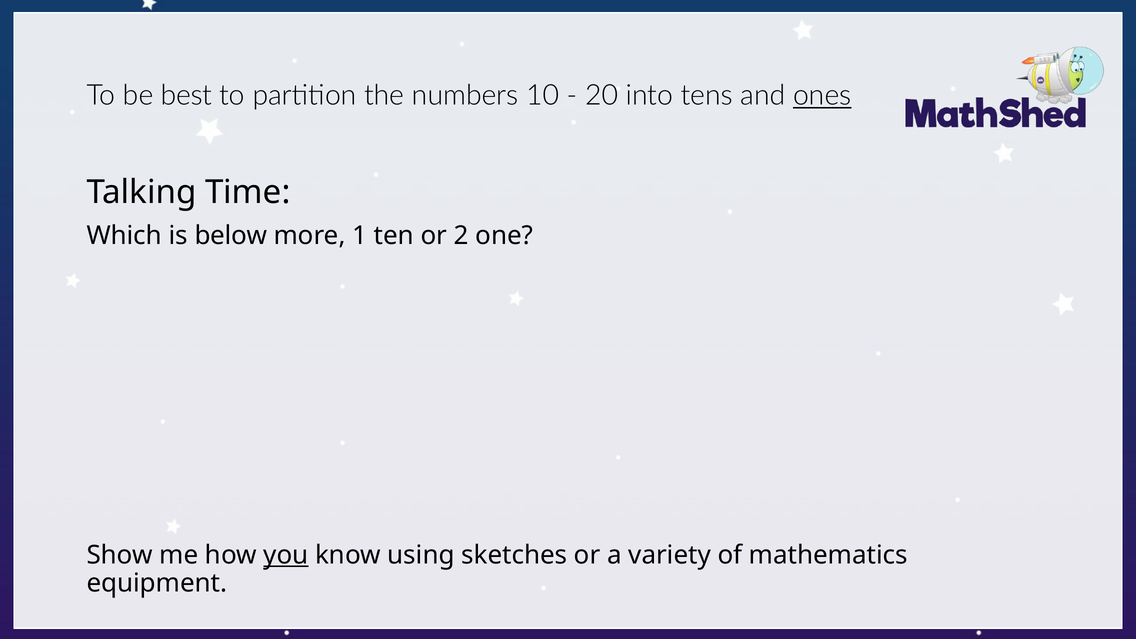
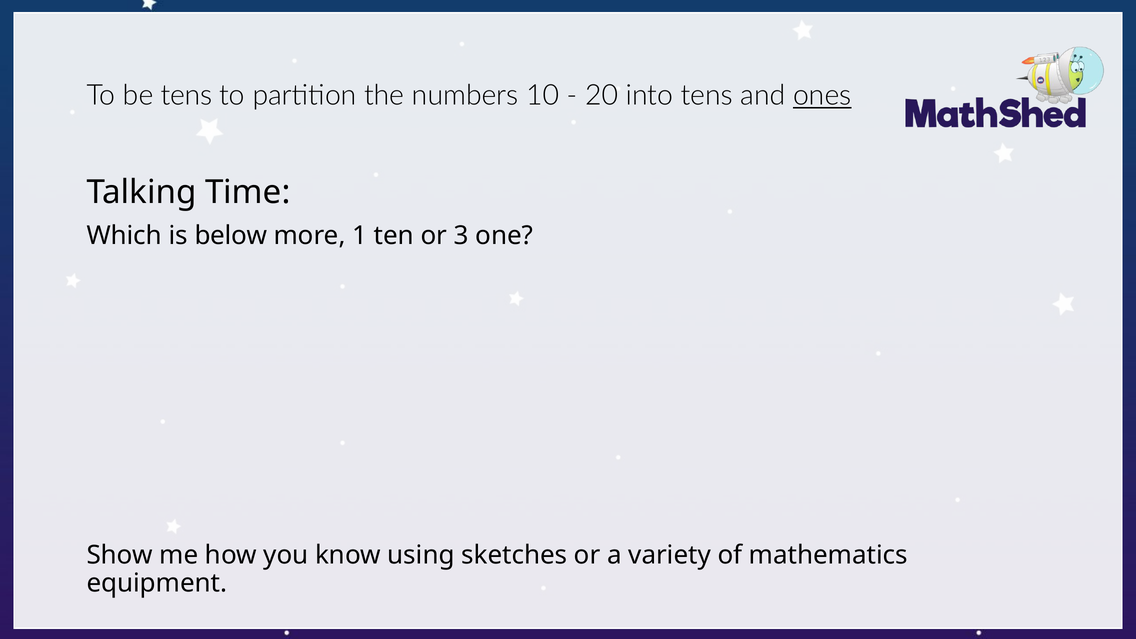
be best: best -> tens
2: 2 -> 3
you underline: present -> none
